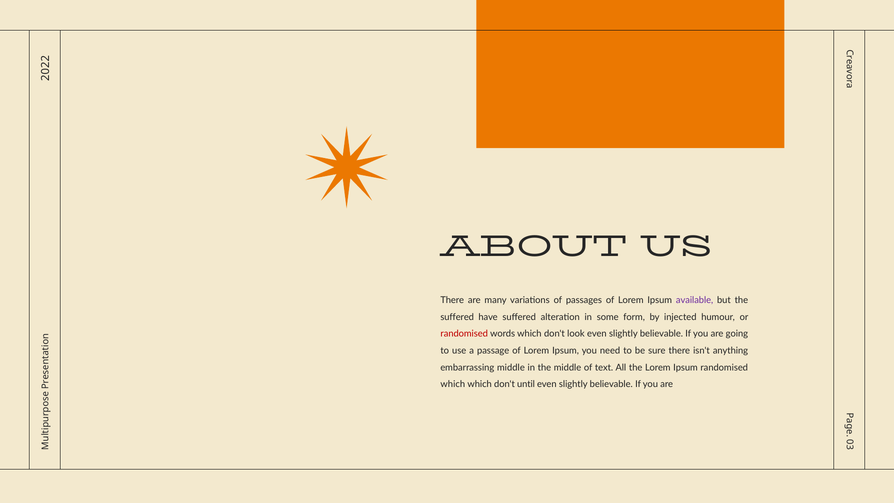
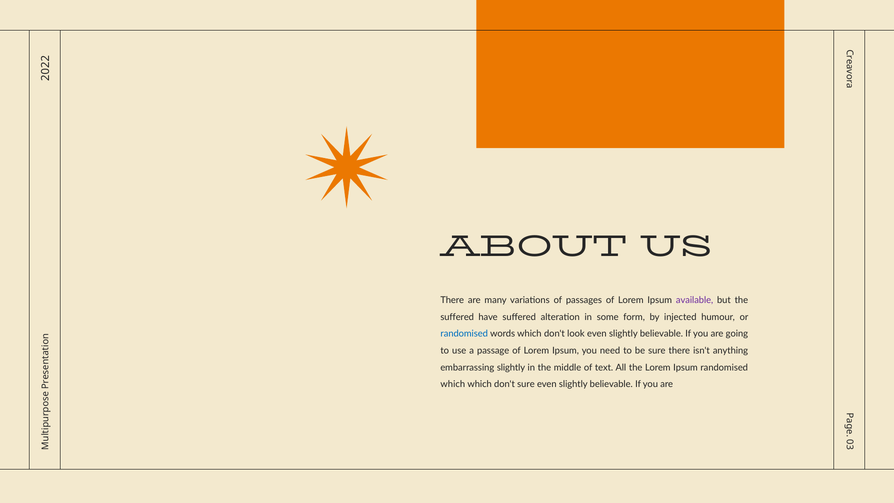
randomised at (464, 334) colour: red -> blue
embarrassing middle: middle -> slightly
don't until: until -> sure
